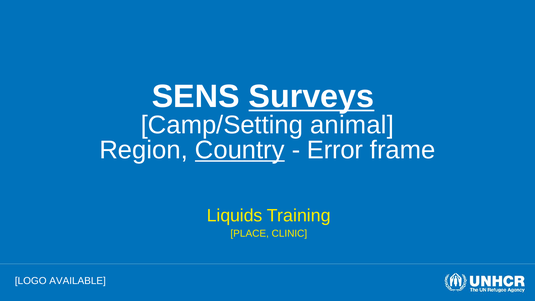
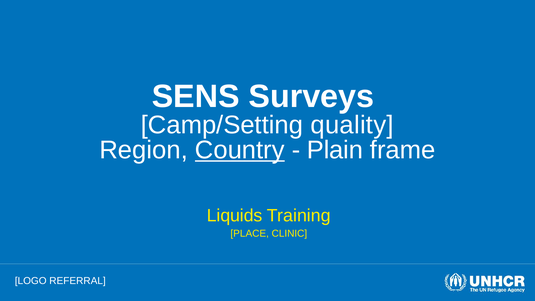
Surveys underline: present -> none
animal: animal -> quality
Error: Error -> Plain
AVAILABLE: AVAILABLE -> REFERRAL
